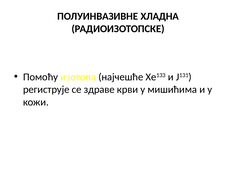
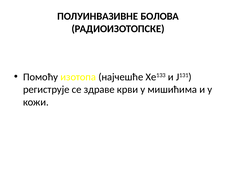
ХЛАДНА: ХЛАДНА -> БОЛОВА
